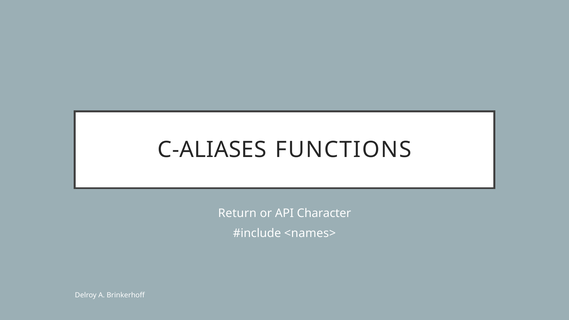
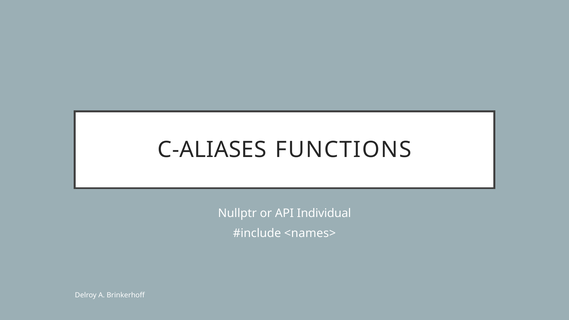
Return: Return -> Nullptr
Character: Character -> Individual
